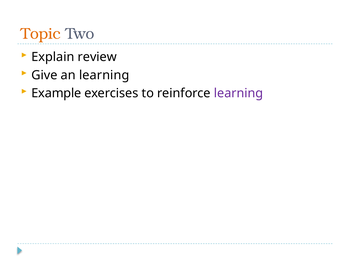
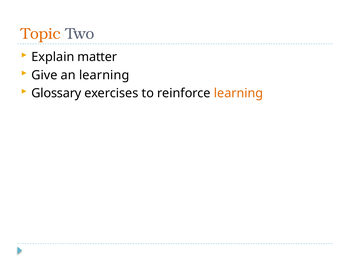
review: review -> matter
Example: Example -> Glossary
learning at (239, 93) colour: purple -> orange
